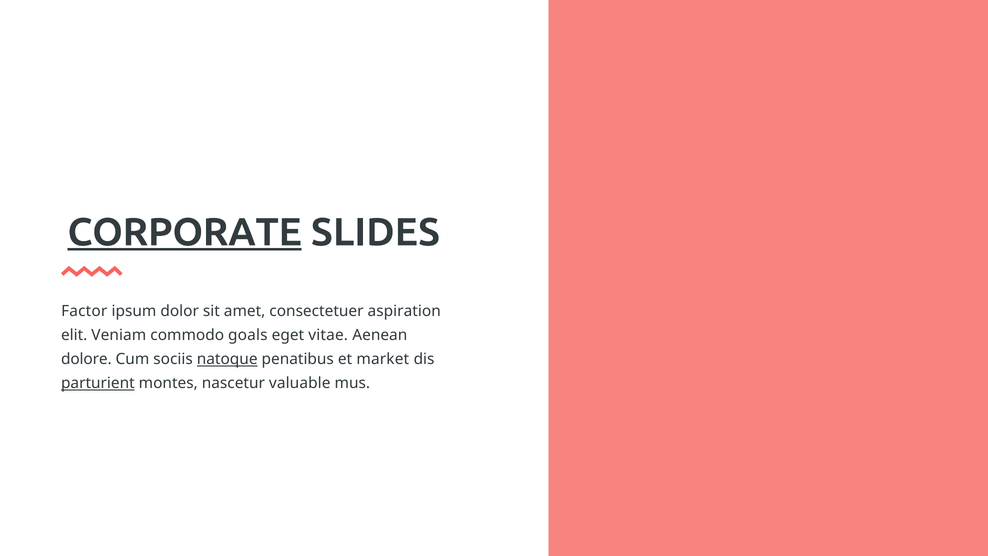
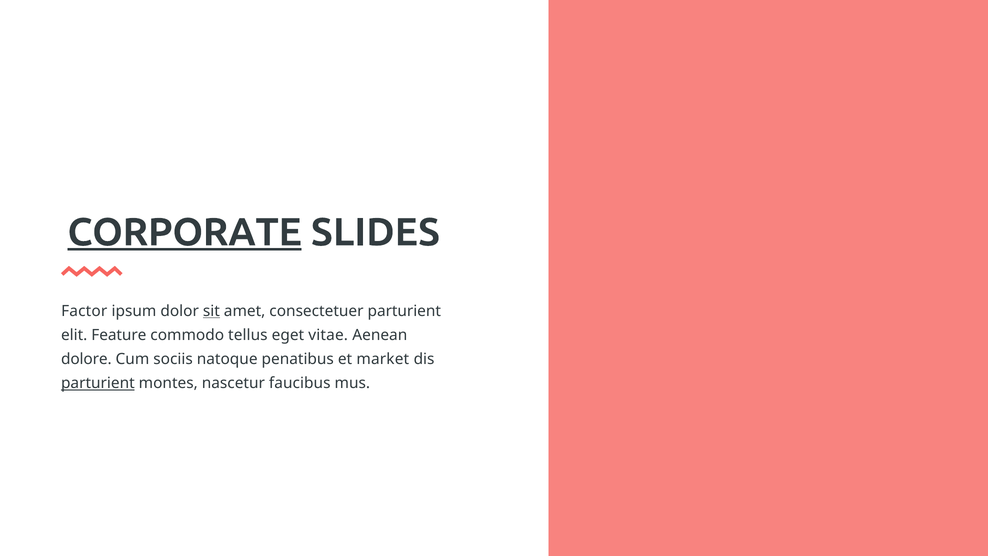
sit underline: none -> present
consectetuer aspiration: aspiration -> parturient
Veniam: Veniam -> Feature
goals: goals -> tellus
natoque underline: present -> none
valuable: valuable -> faucibus
